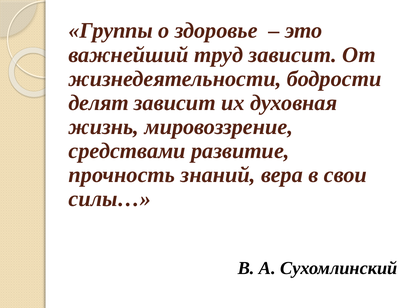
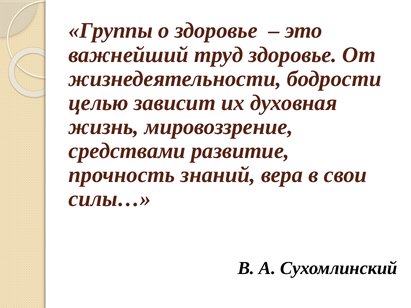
труд зависит: зависит -> здоровье
делят: делят -> целью
